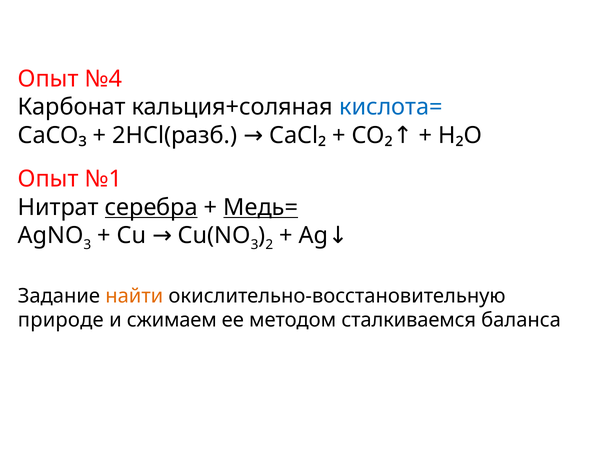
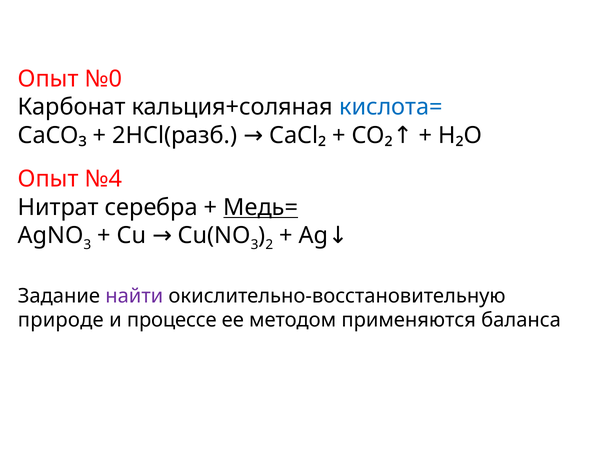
№4: №4 -> №0
№1: №1 -> №4
серебра underline: present -> none
найти colour: orange -> purple
сжимаем: сжимаем -> процессе
сталкиваемся: сталкиваемся -> применяются
